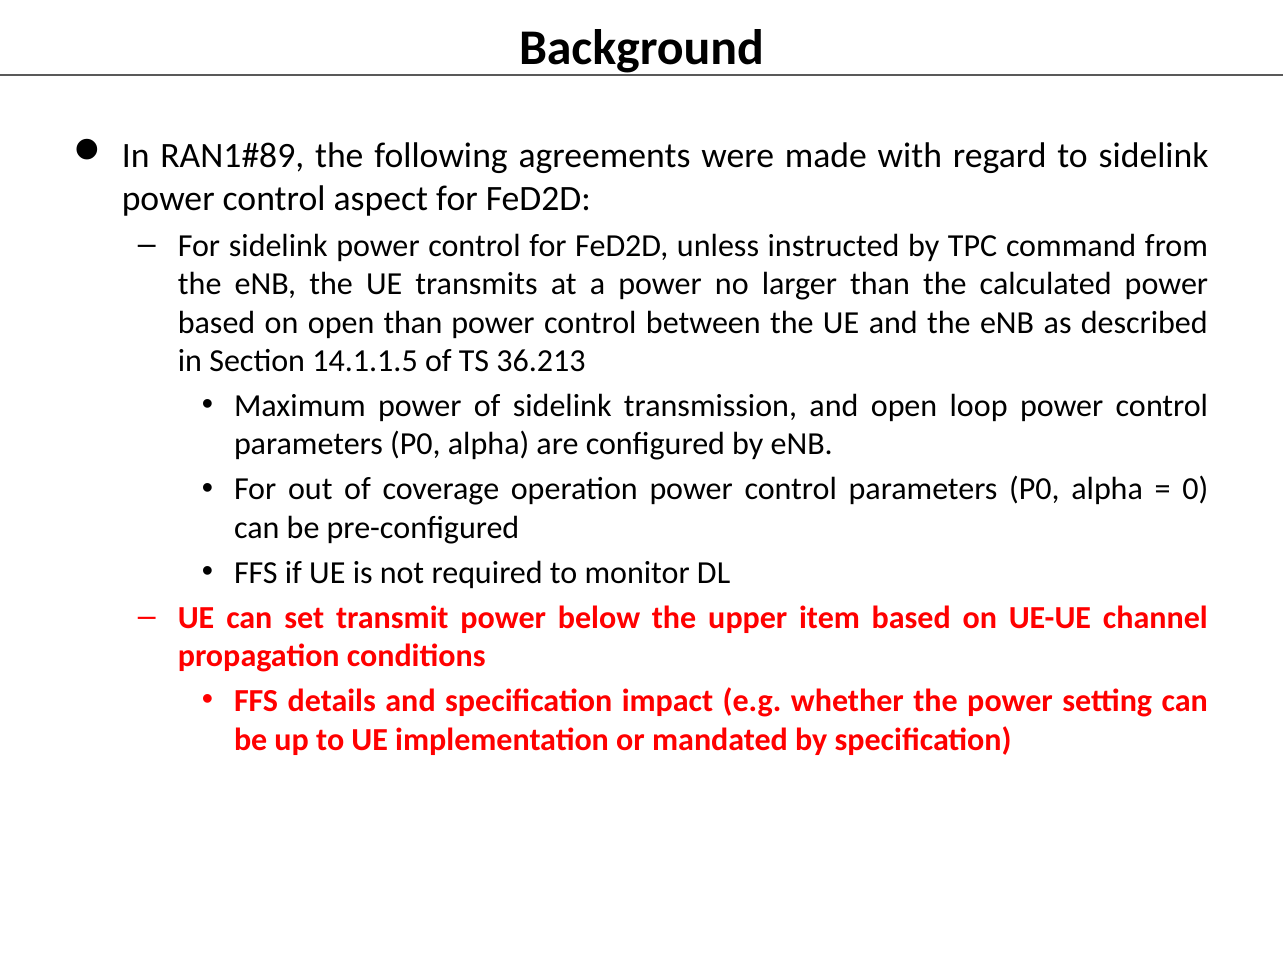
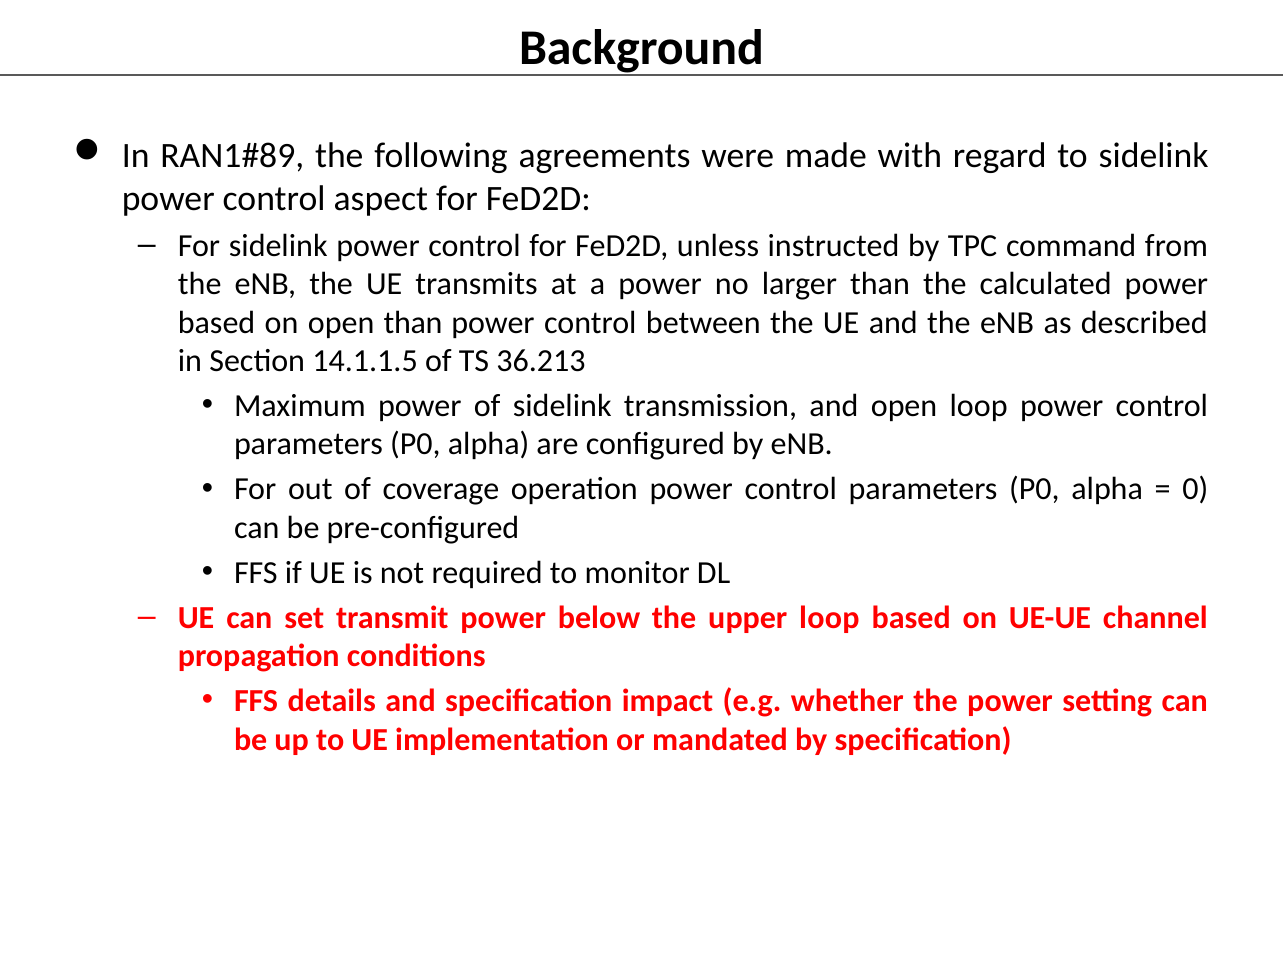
upper item: item -> loop
